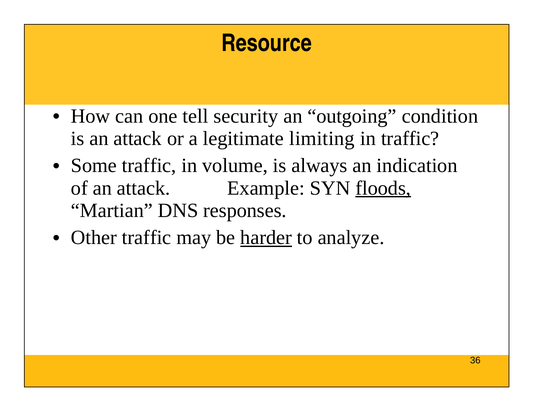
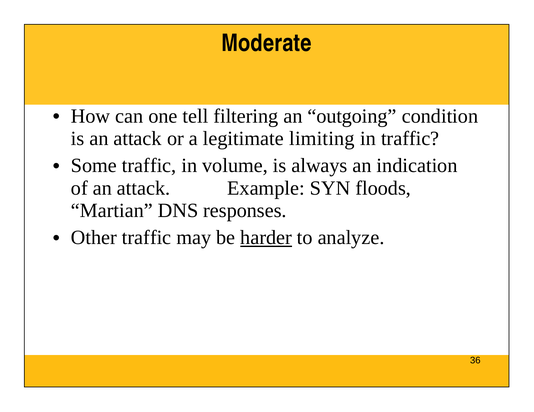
Resource: Resource -> Moderate
security: security -> filtering
floods underline: present -> none
